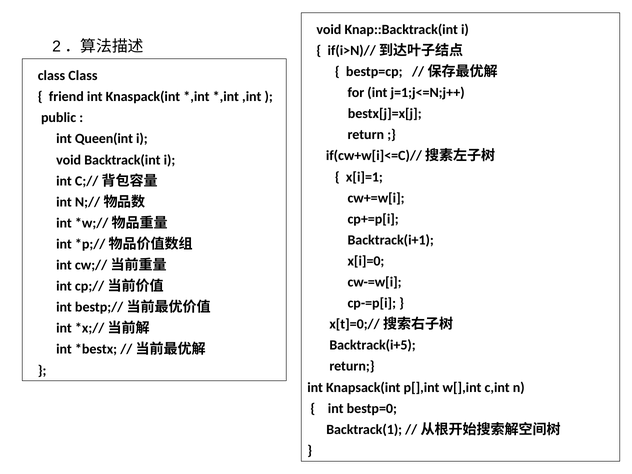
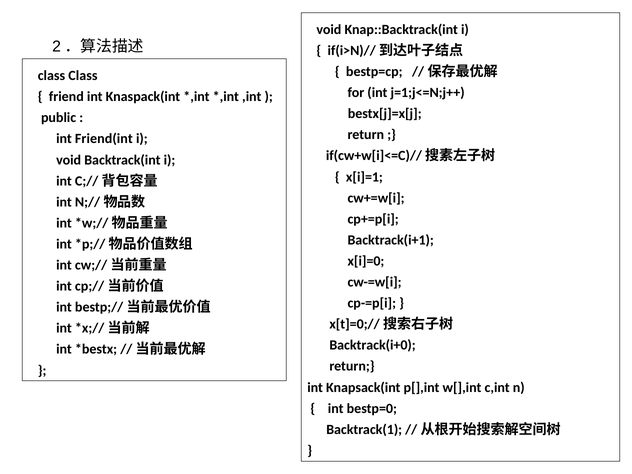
Queen(int: Queen(int -> Friend(int
Backtrack(i+5: Backtrack(i+5 -> Backtrack(i+0
